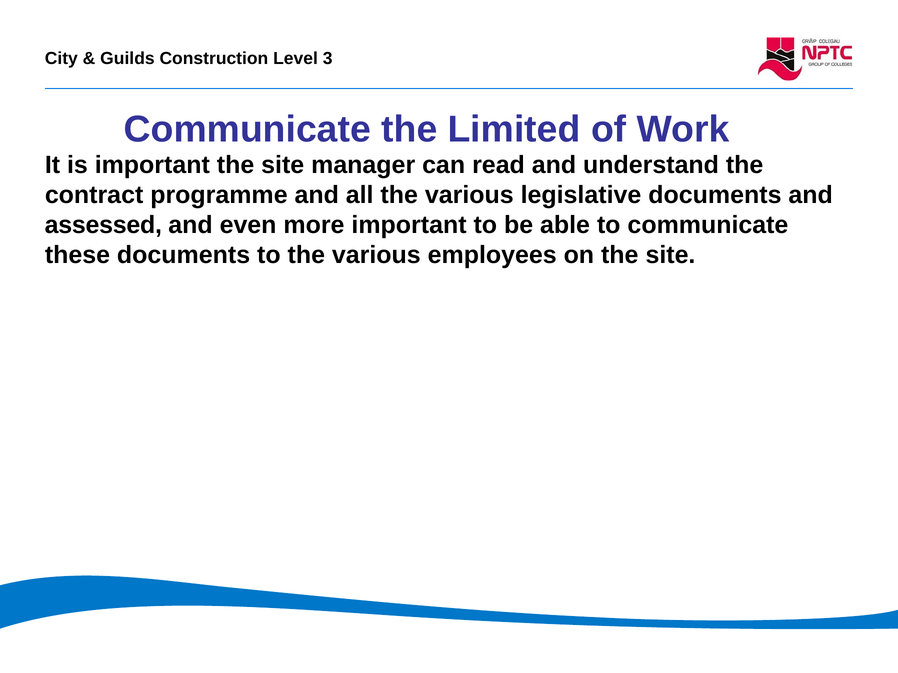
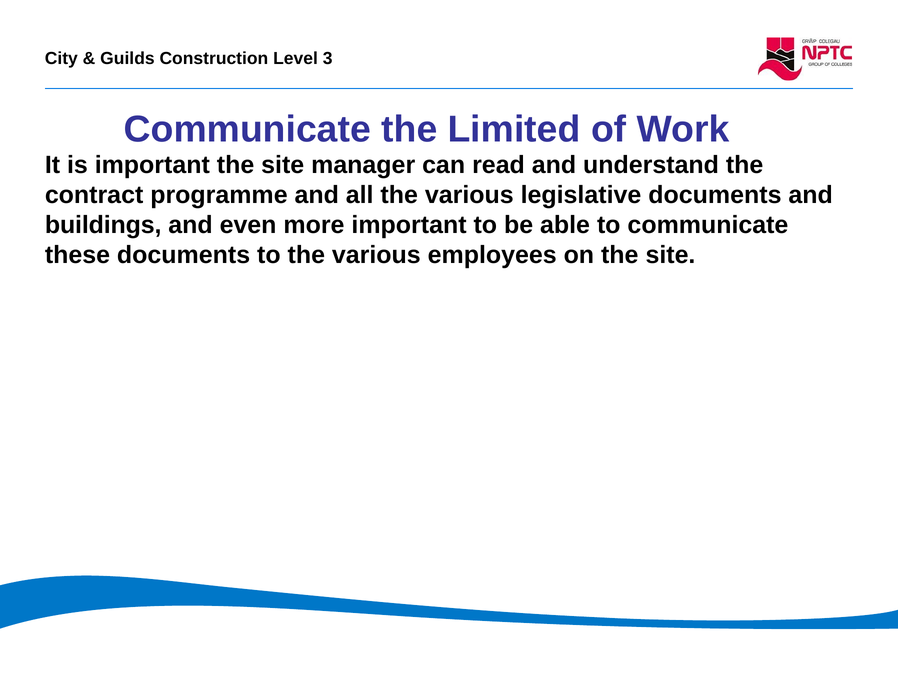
assessed: assessed -> buildings
